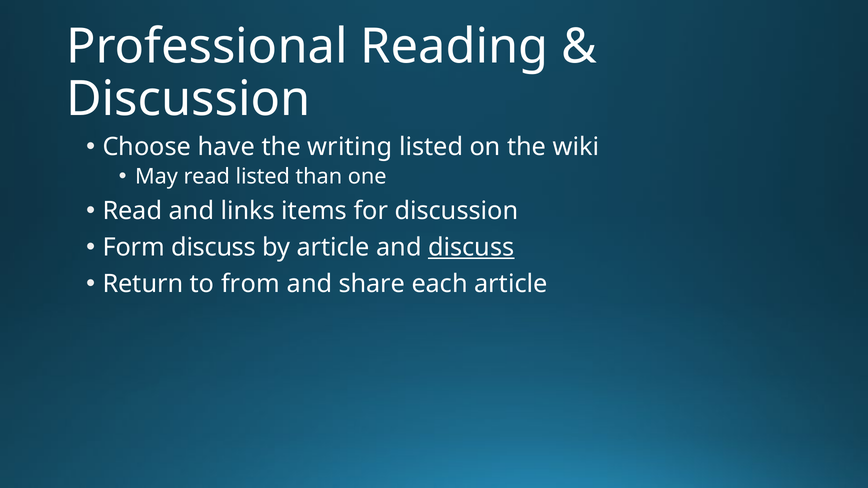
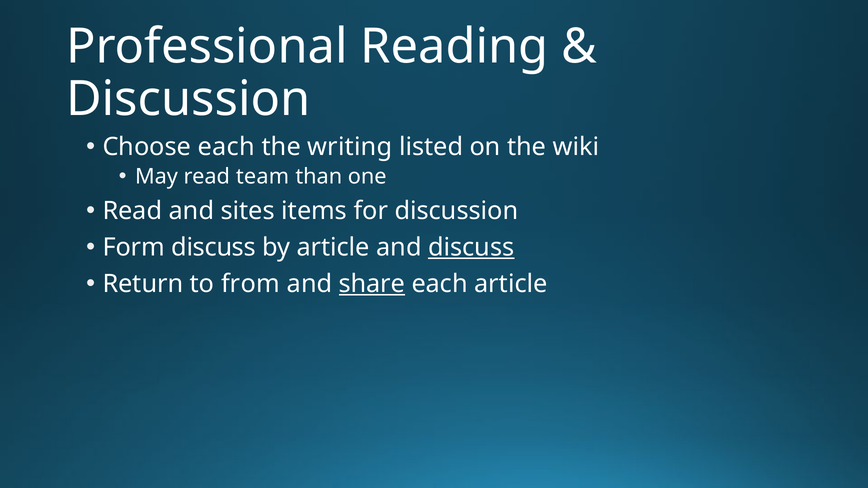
Choose have: have -> each
read listed: listed -> team
links: links -> sites
share underline: none -> present
